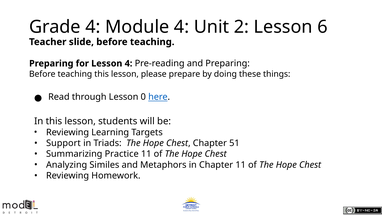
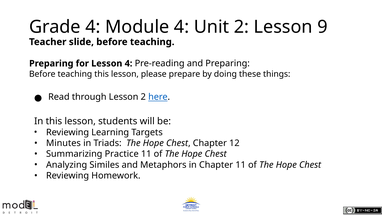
6: 6 -> 9
Lesson 0: 0 -> 2
Support: Support -> Minutes
51: 51 -> 12
